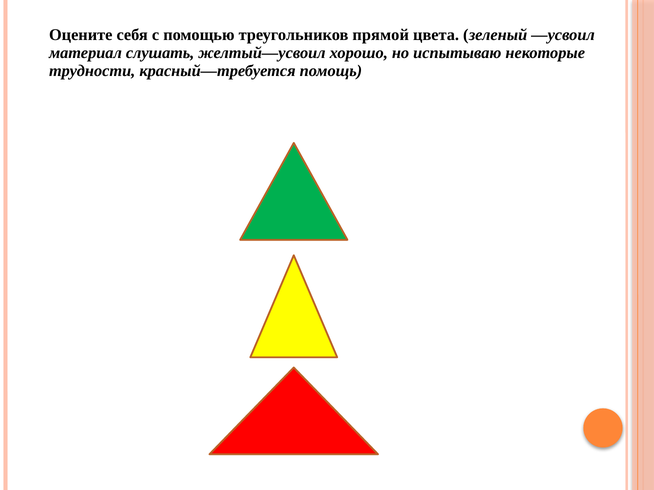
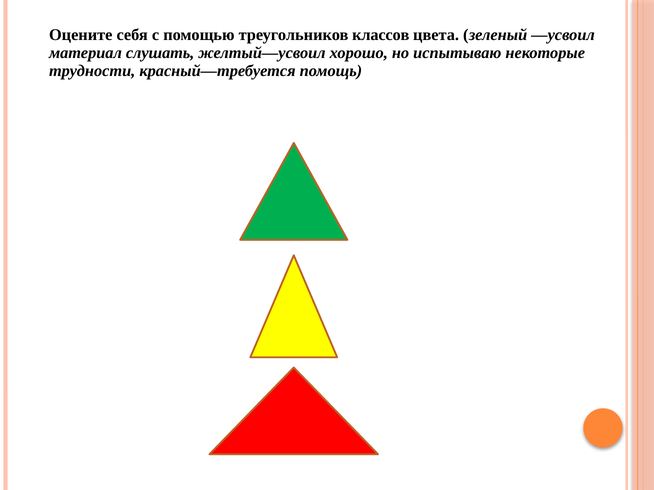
прямой: прямой -> классов
